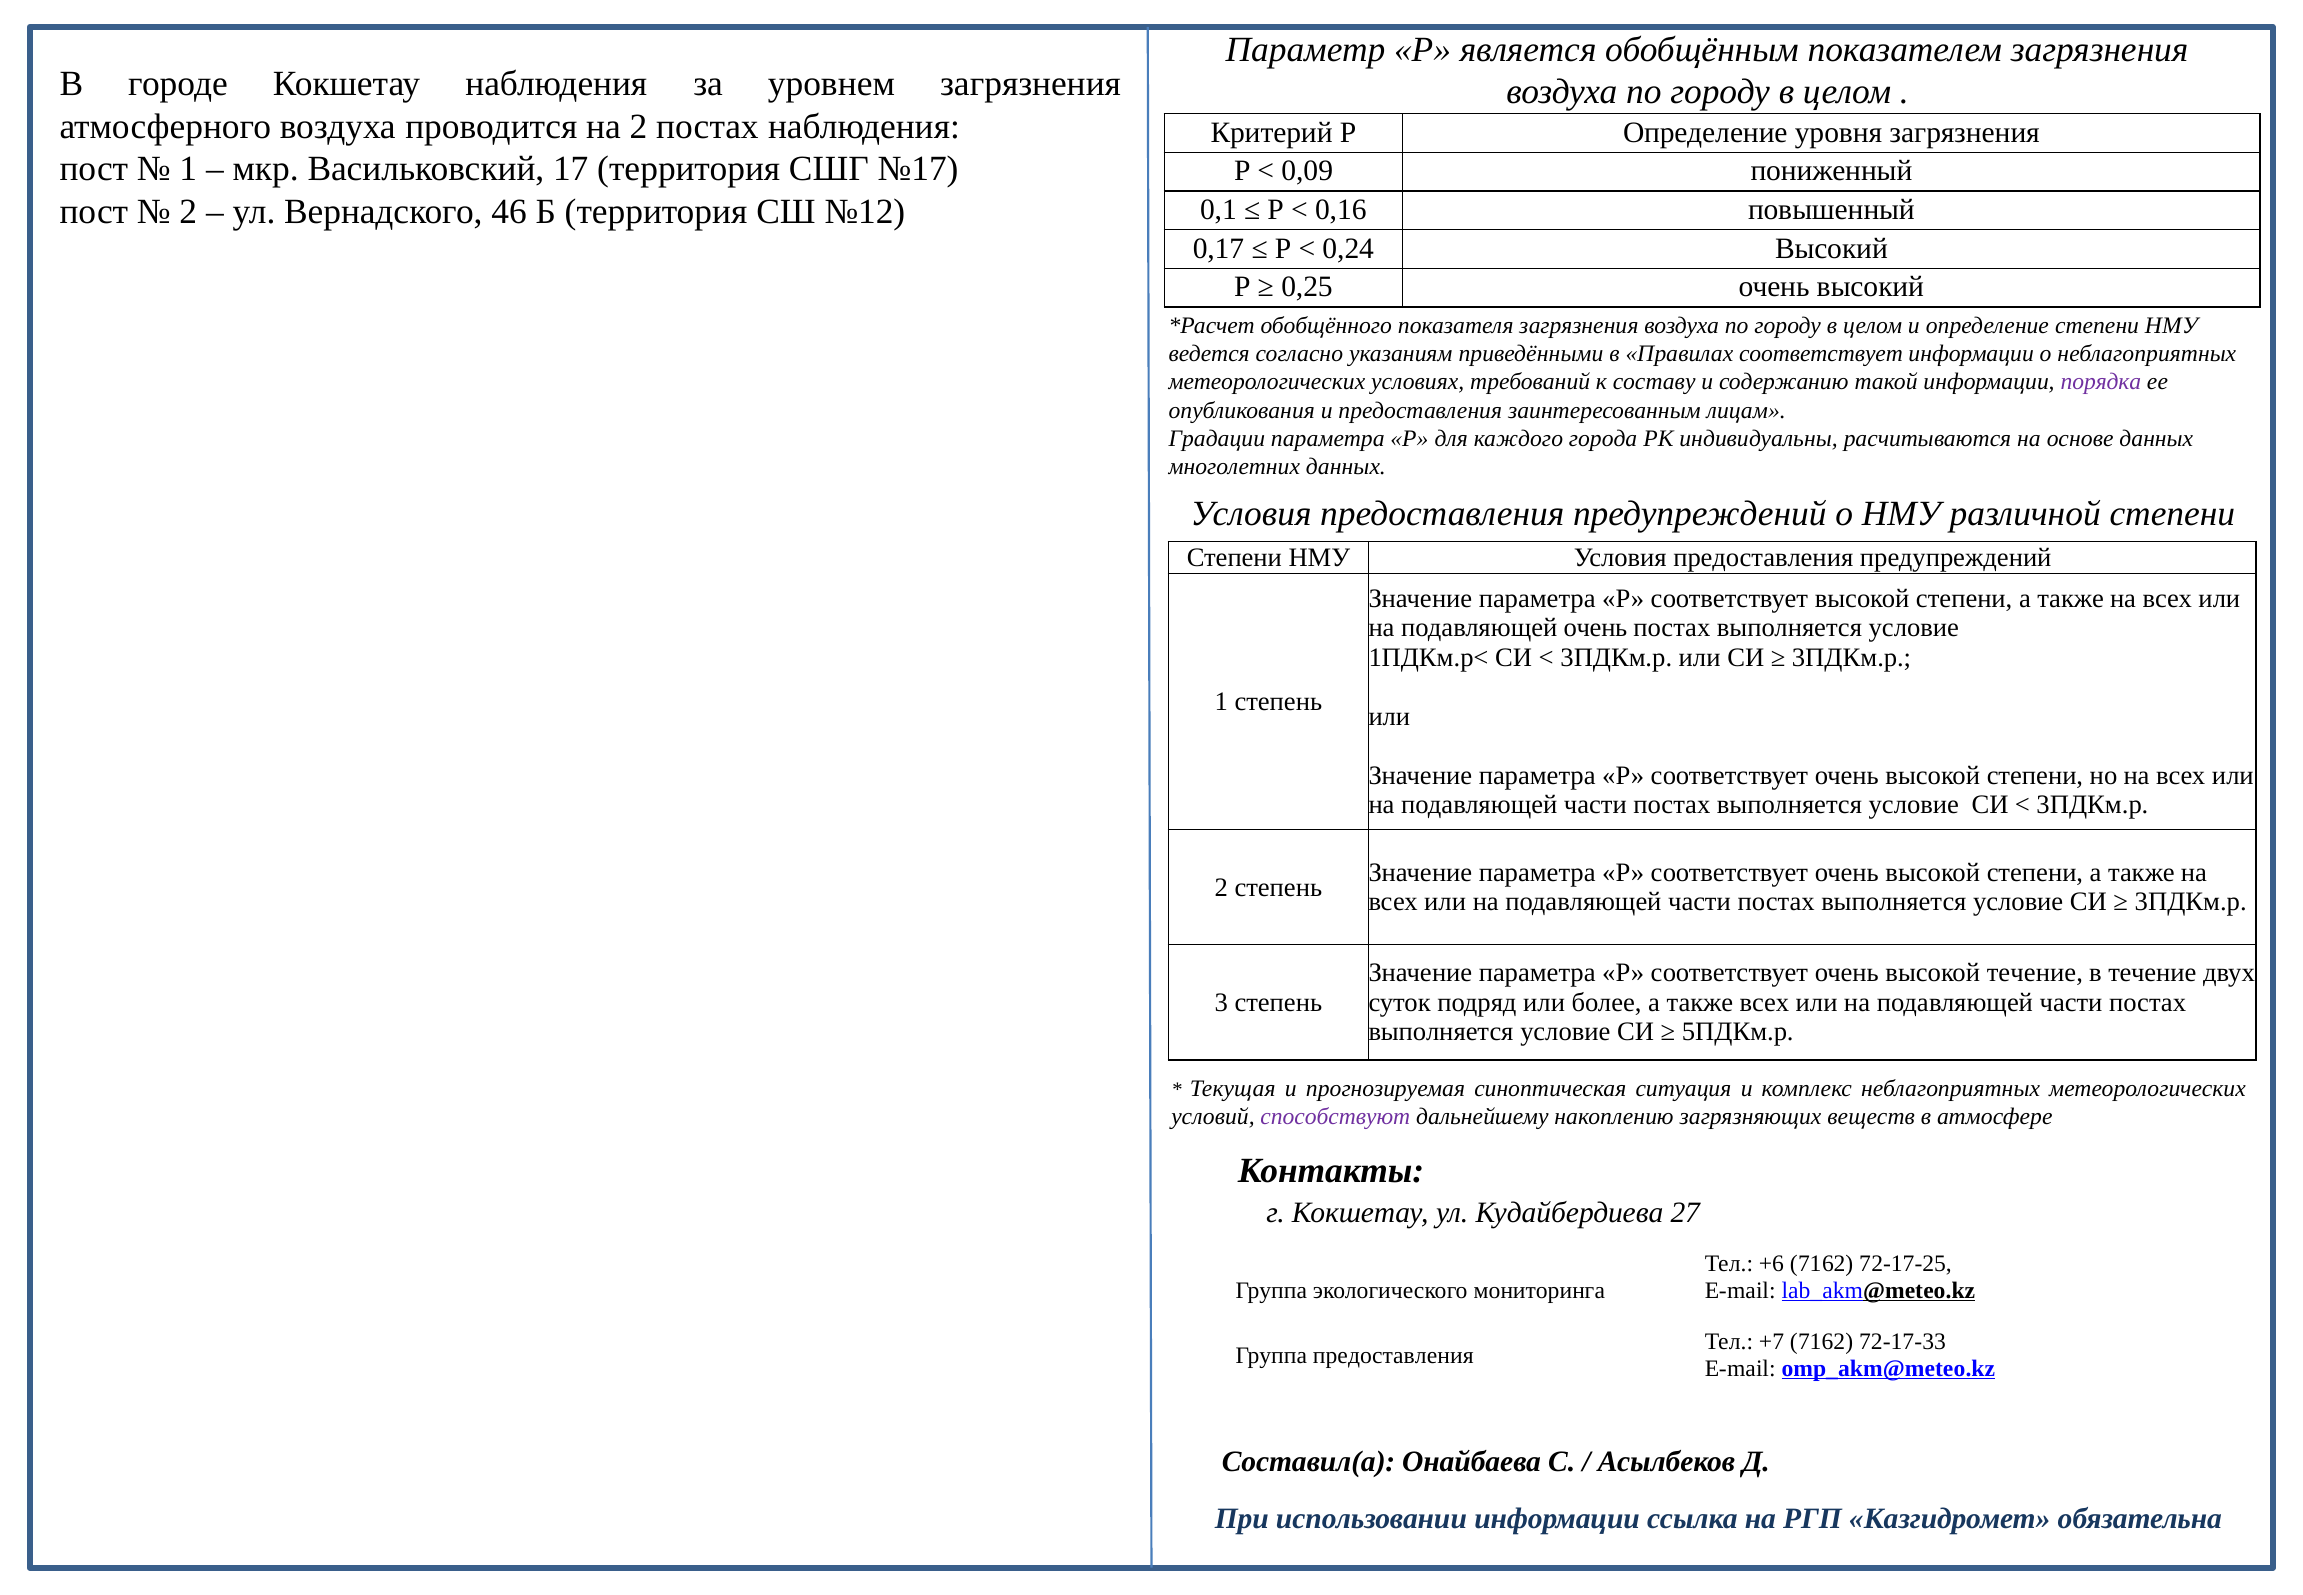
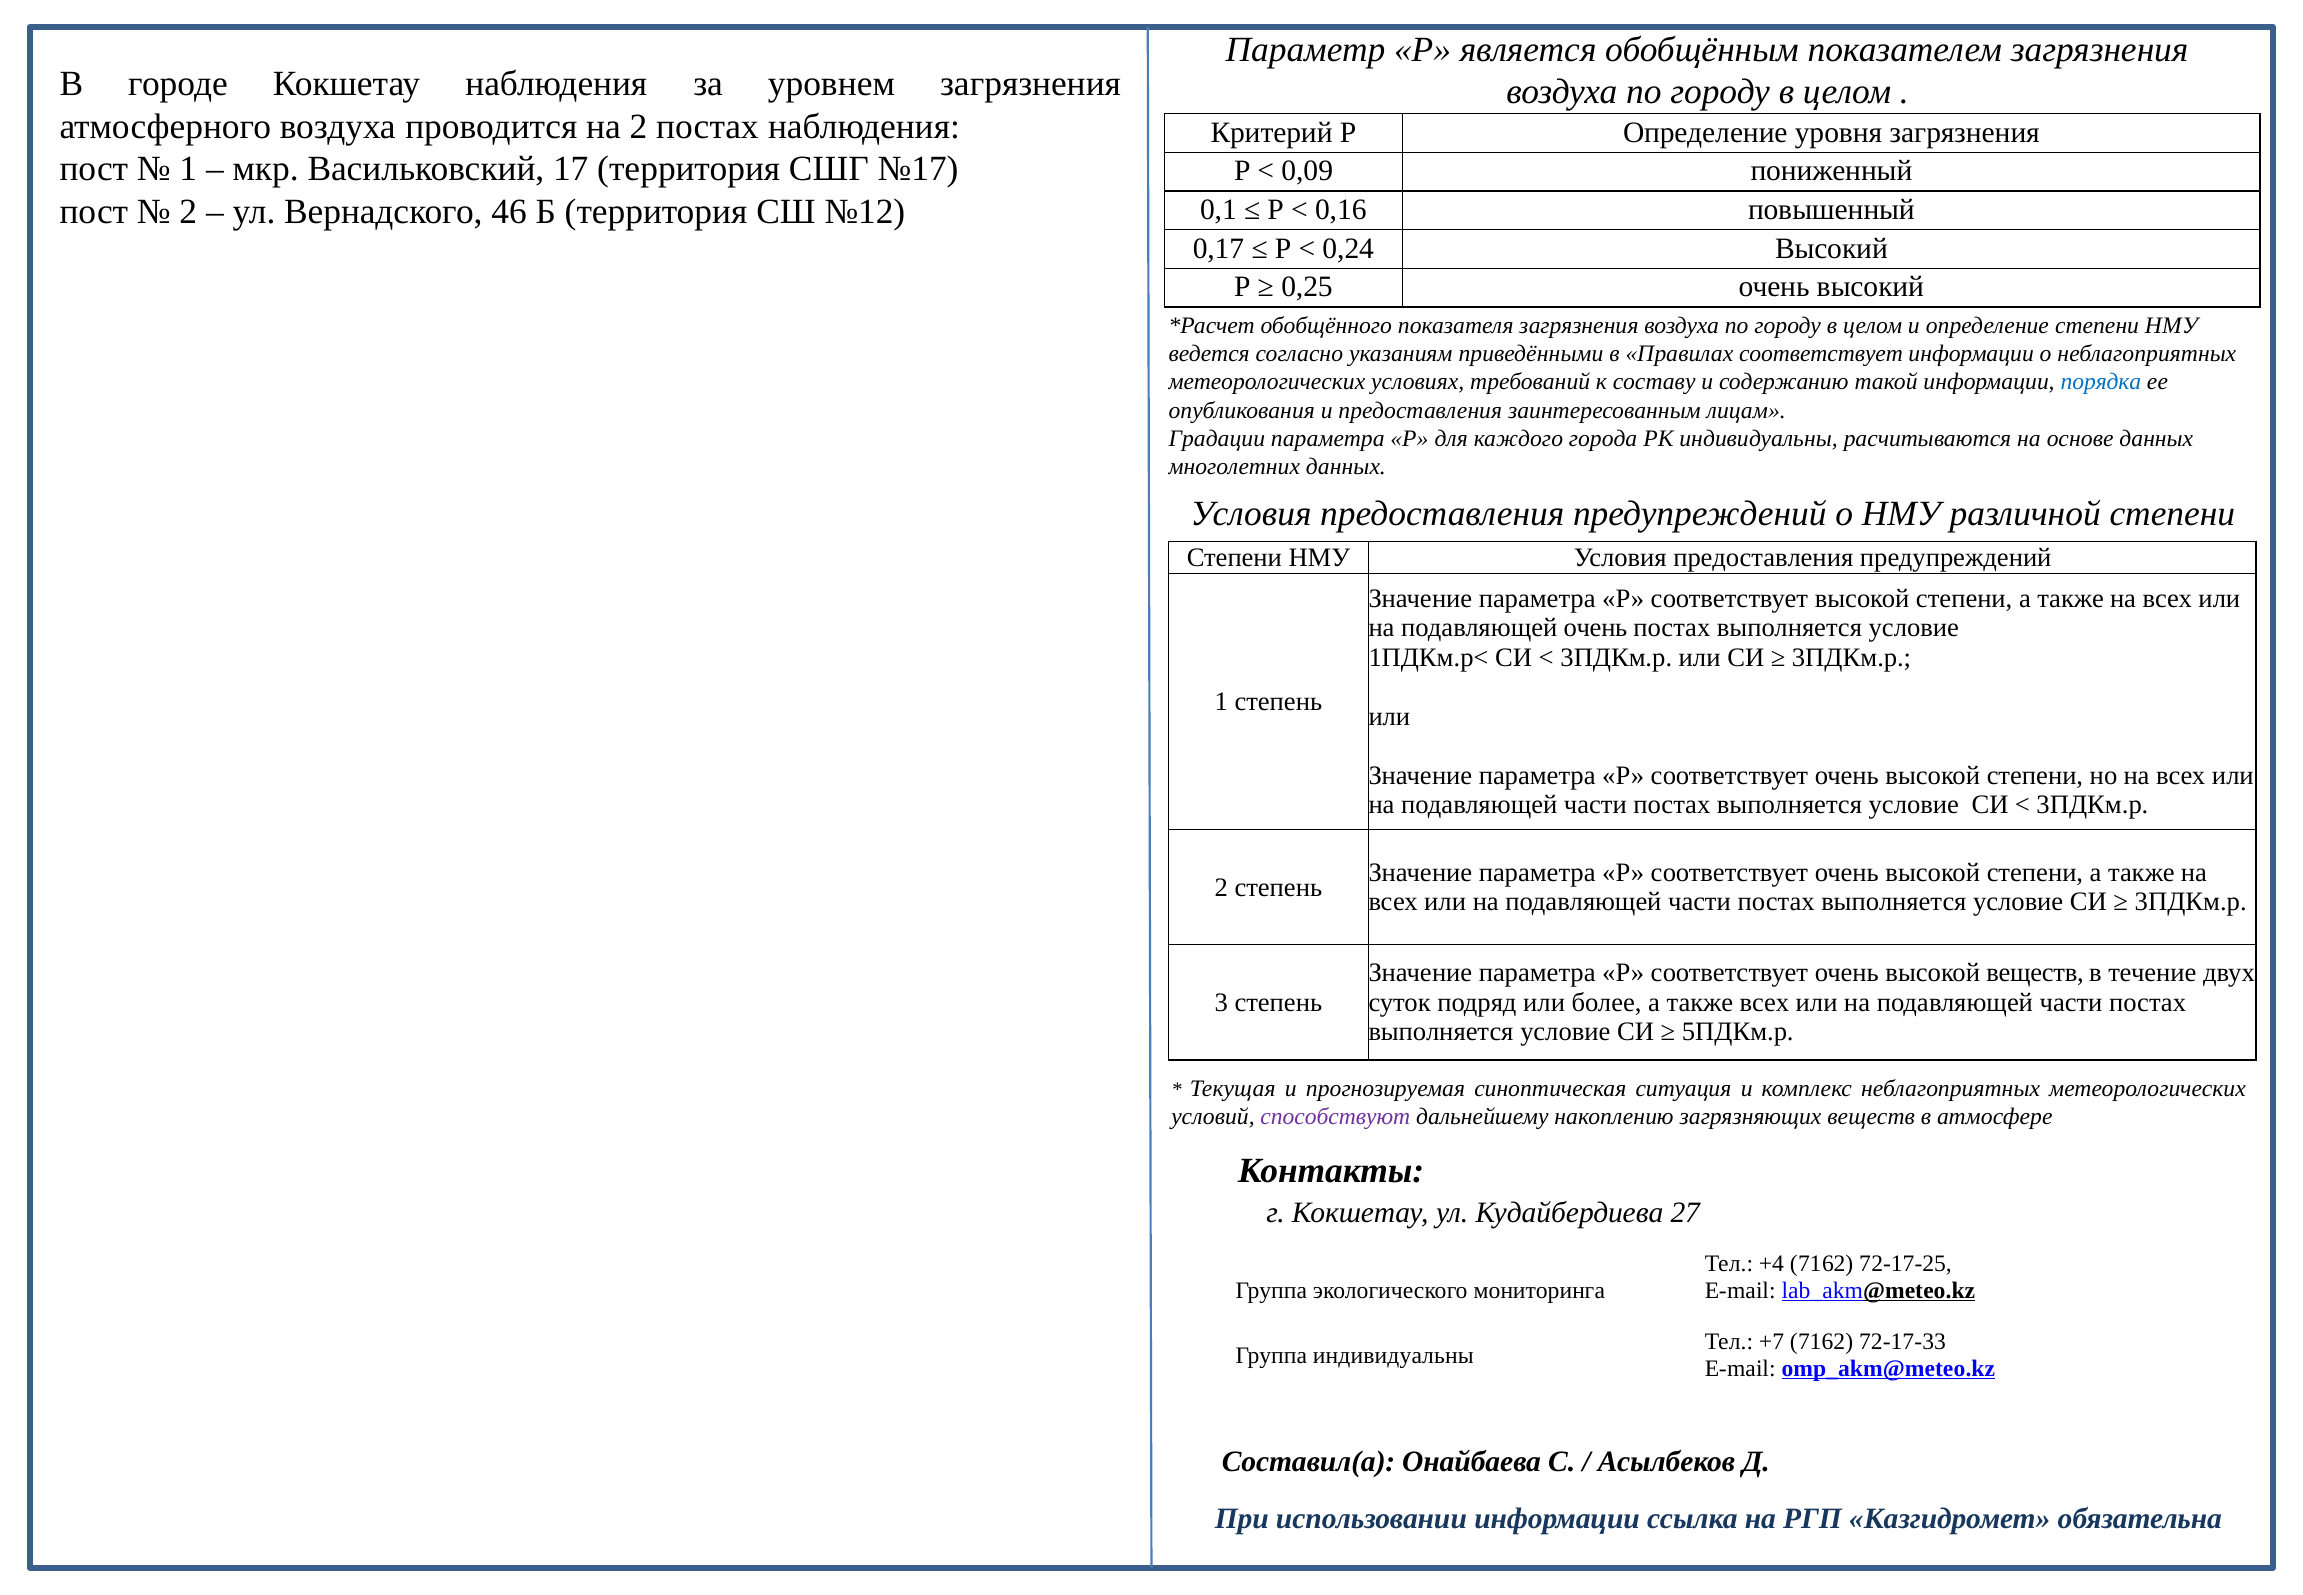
порядка colour: purple -> blue
высокой течение: течение -> веществ
+6: +6 -> +4
Группа предоставления: предоставления -> индивидуальны
